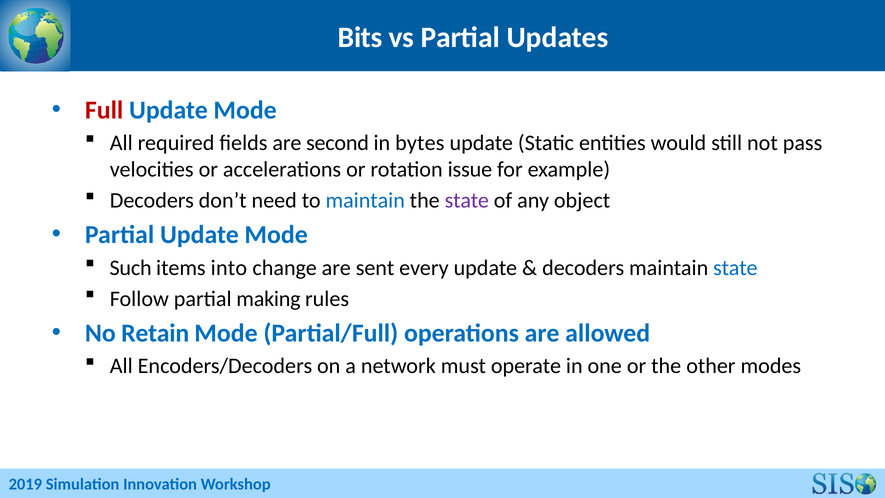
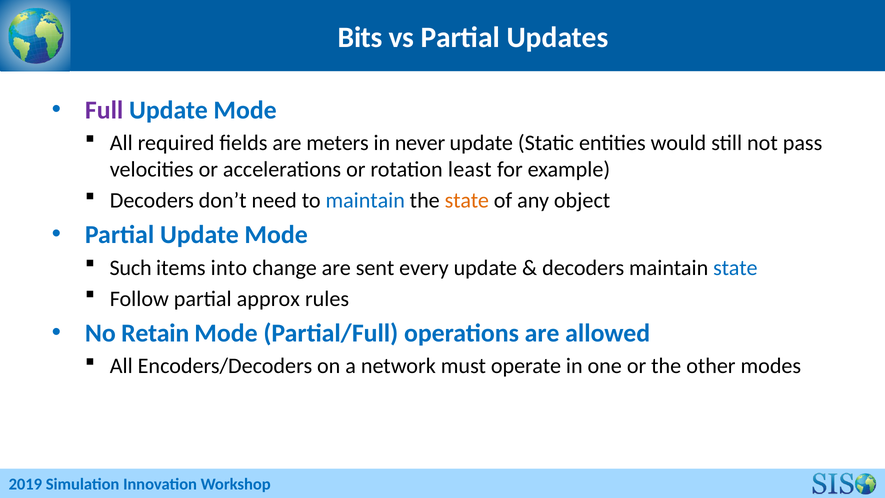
Full colour: red -> purple
second: second -> meters
bytes: bytes -> never
issue: issue -> least
state at (467, 201) colour: purple -> orange
making: making -> approx
